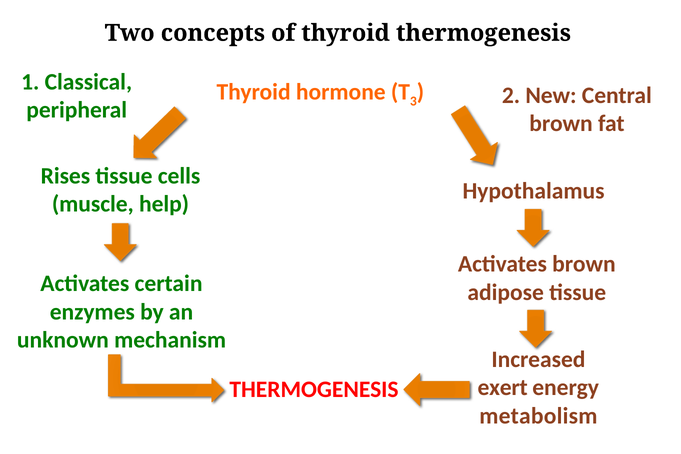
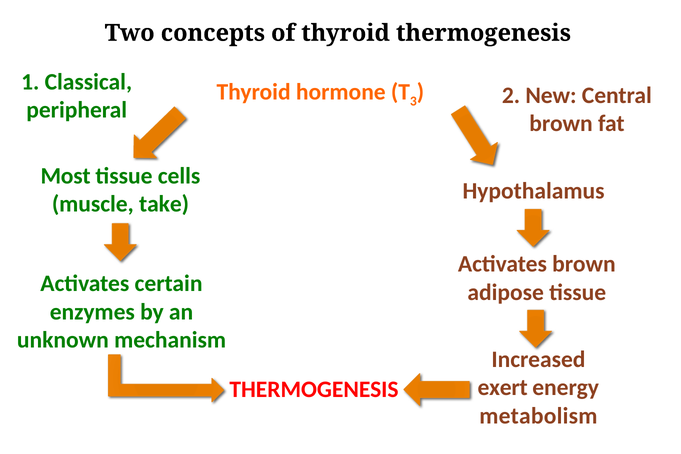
Rises: Rises -> Most
help: help -> take
